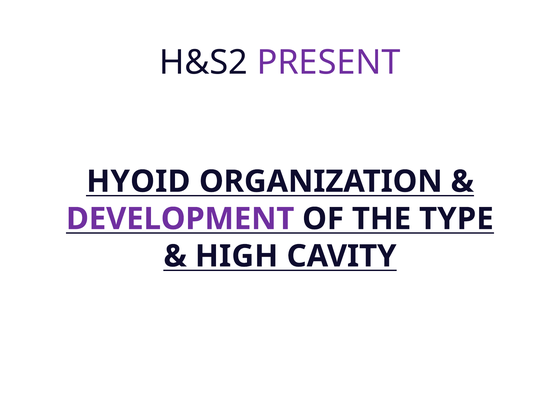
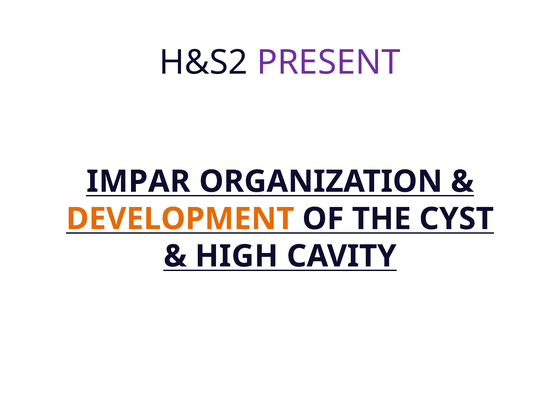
HYOID: HYOID -> IMPAR
DEVELOPMENT colour: purple -> orange
TYPE: TYPE -> CYST
